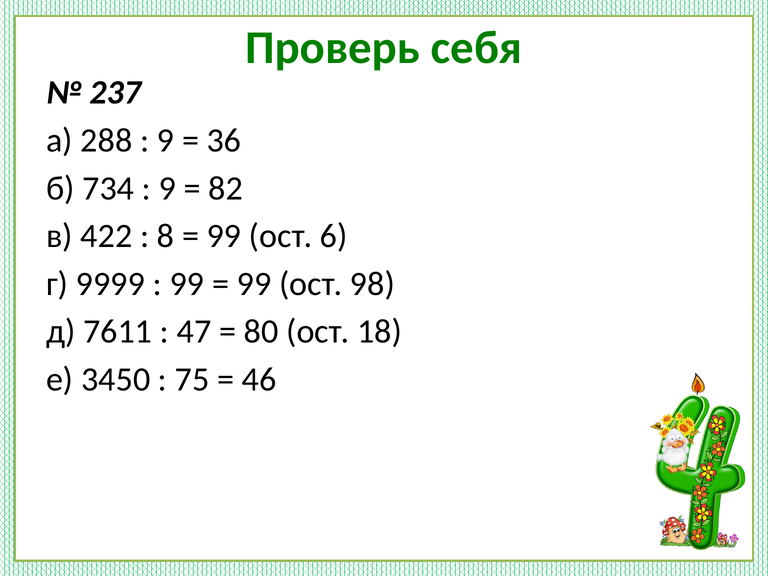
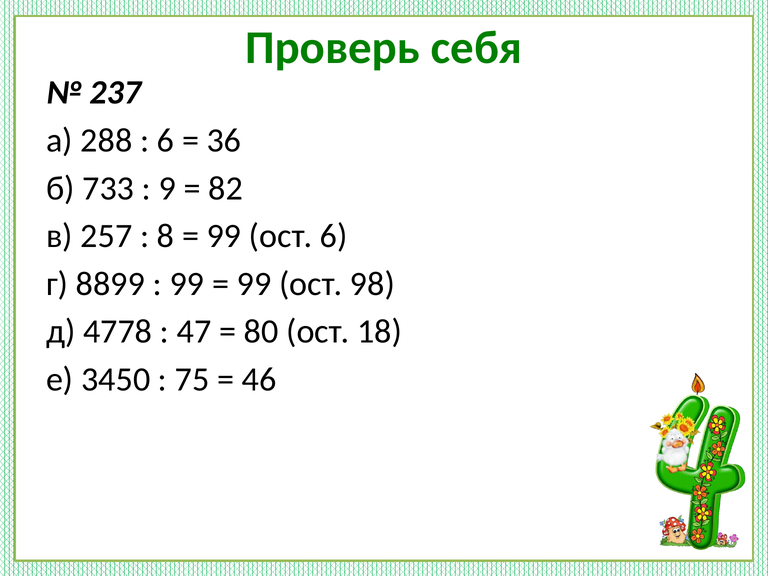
9 at (166, 141): 9 -> 6
734: 734 -> 733
422: 422 -> 257
9999: 9999 -> 8899
7611: 7611 -> 4778
